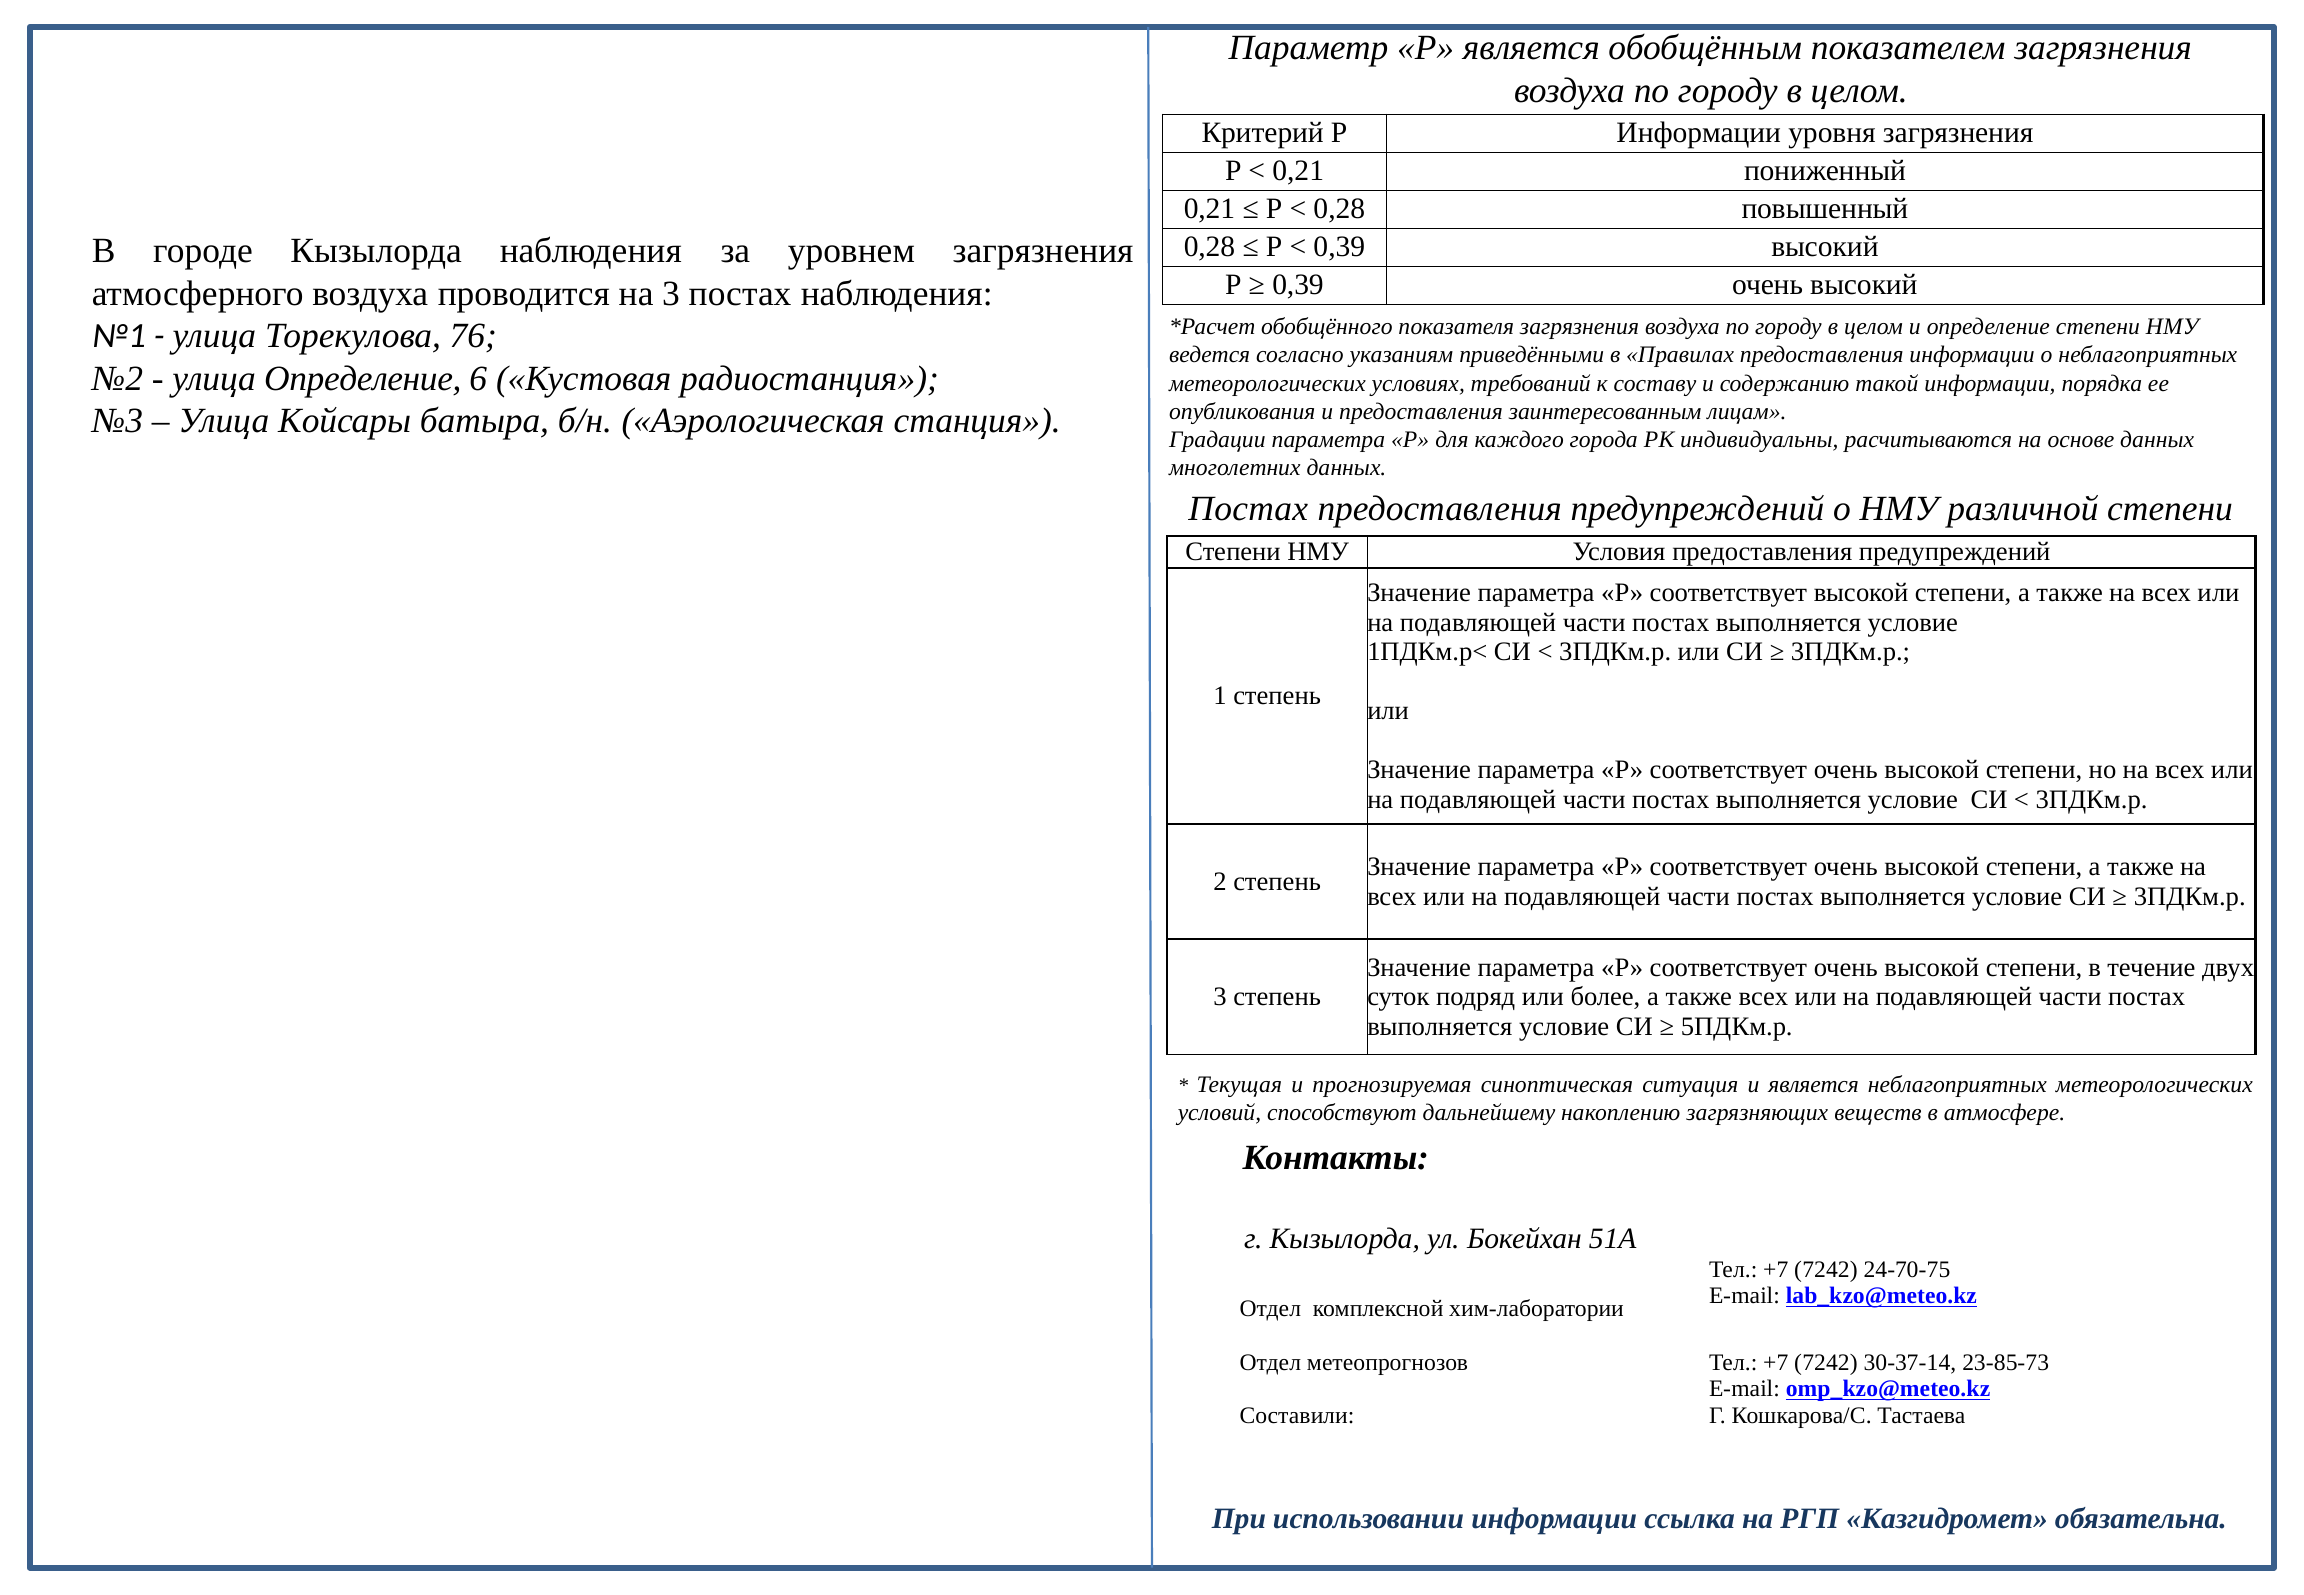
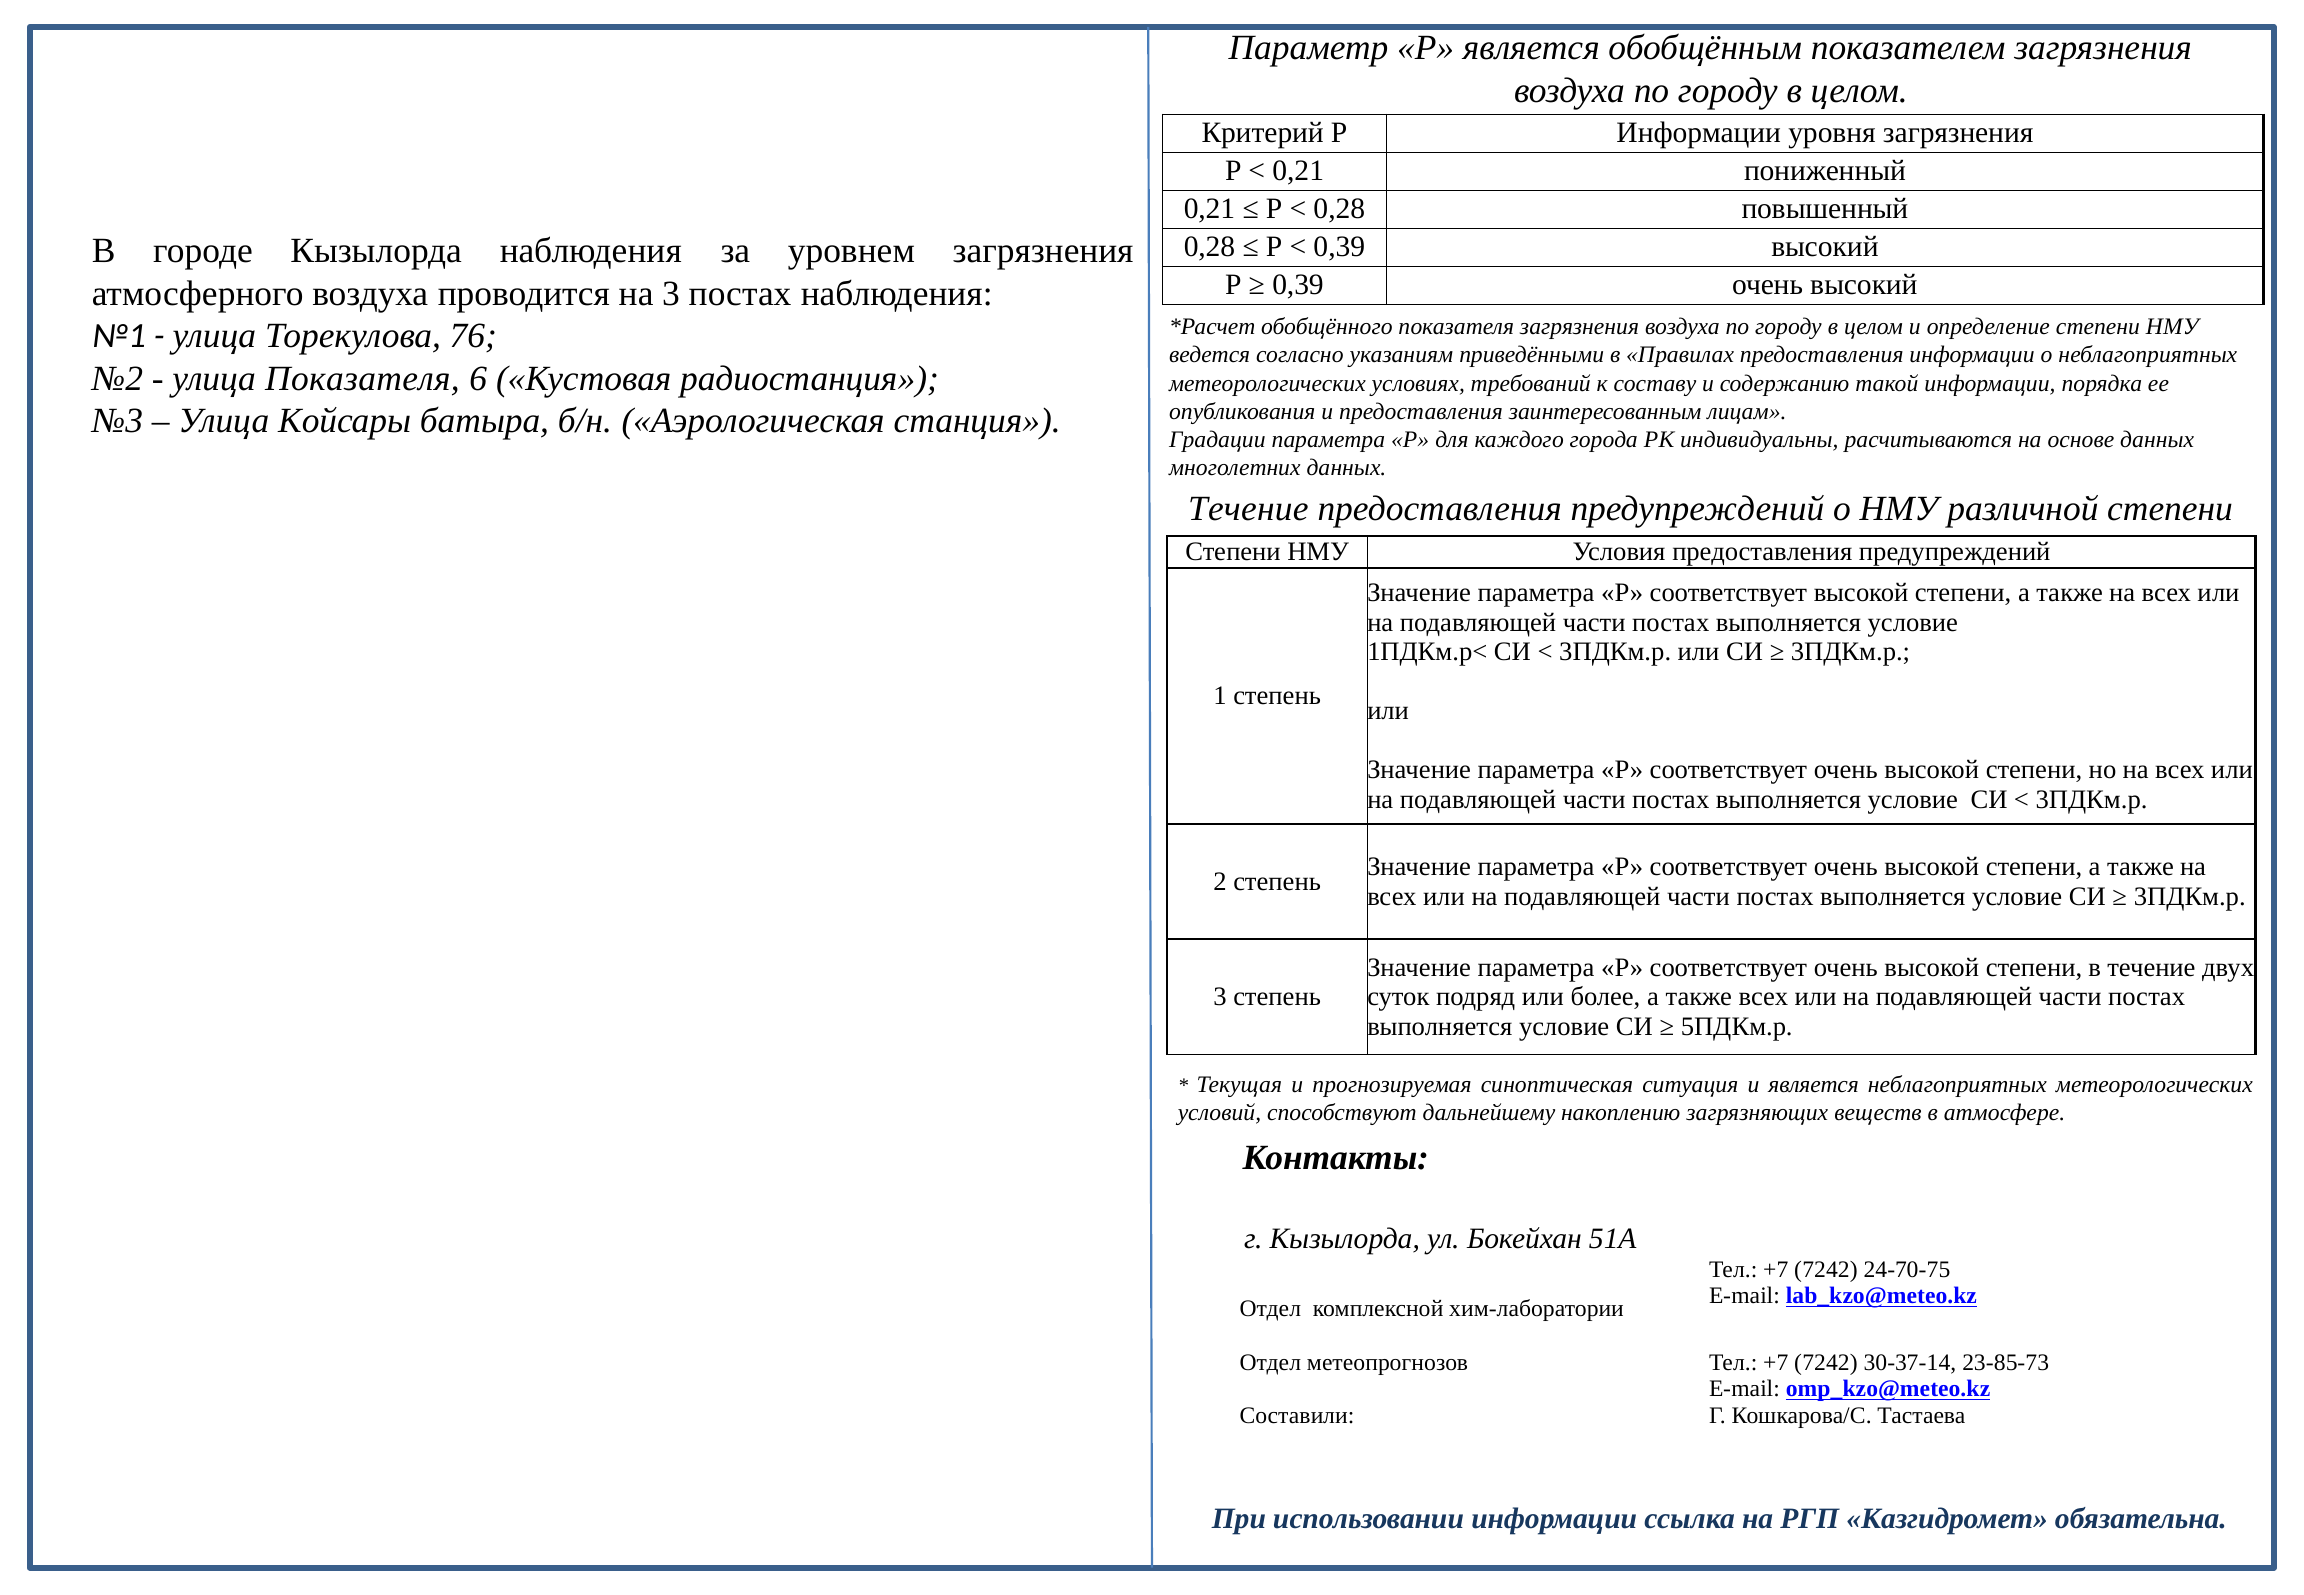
улица Определение: Определение -> Показателя
Постах at (1248, 509): Постах -> Течение
